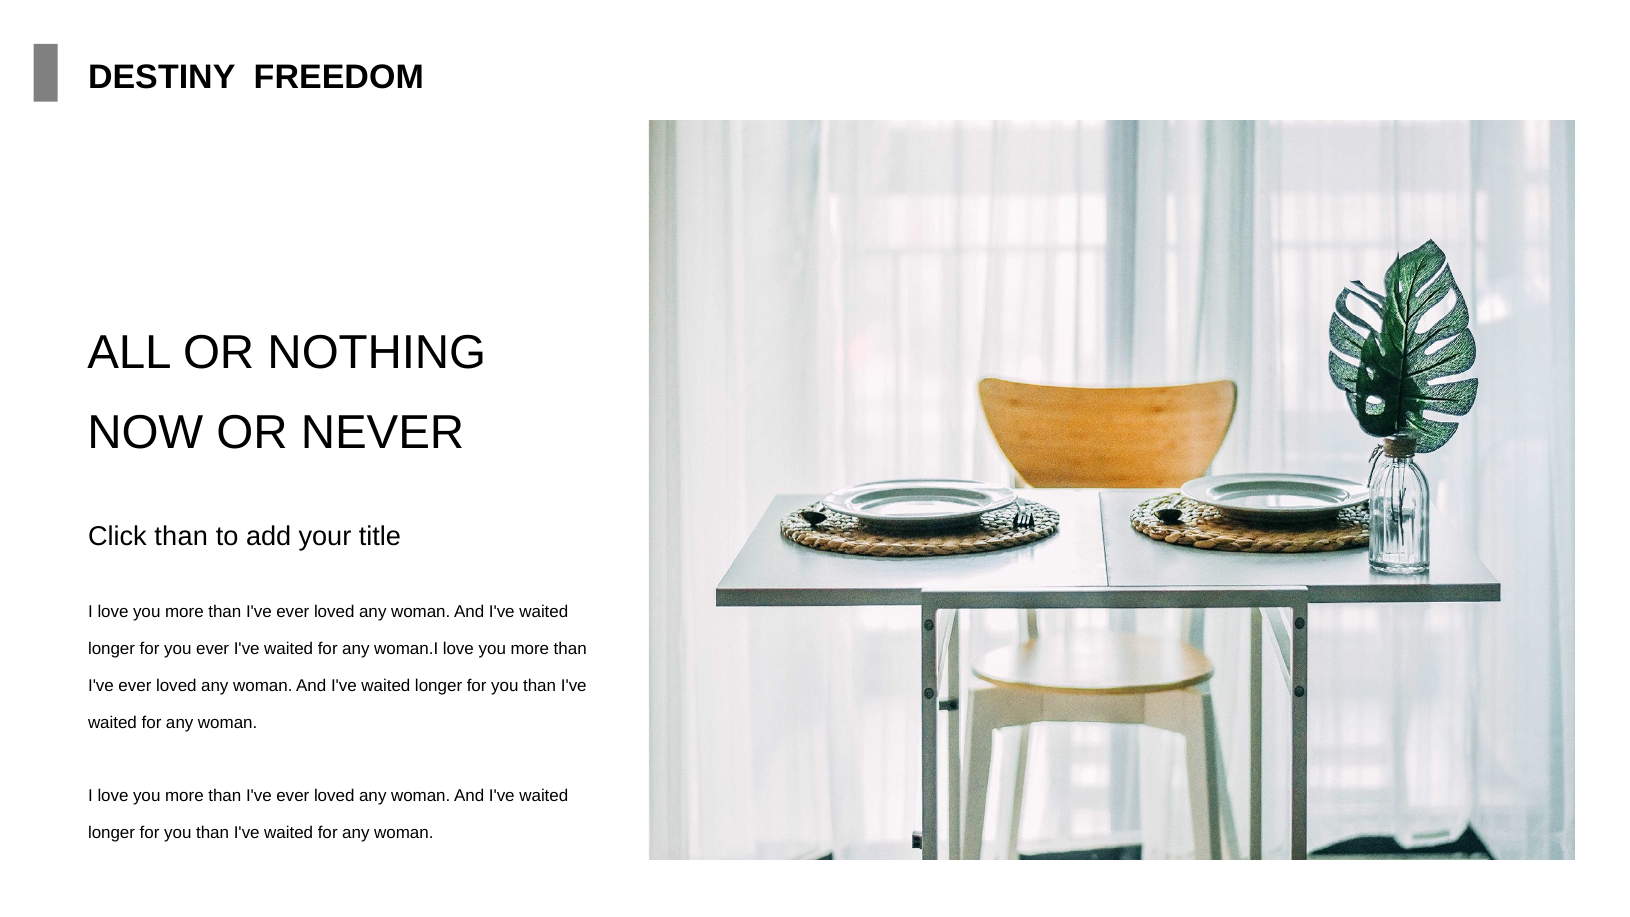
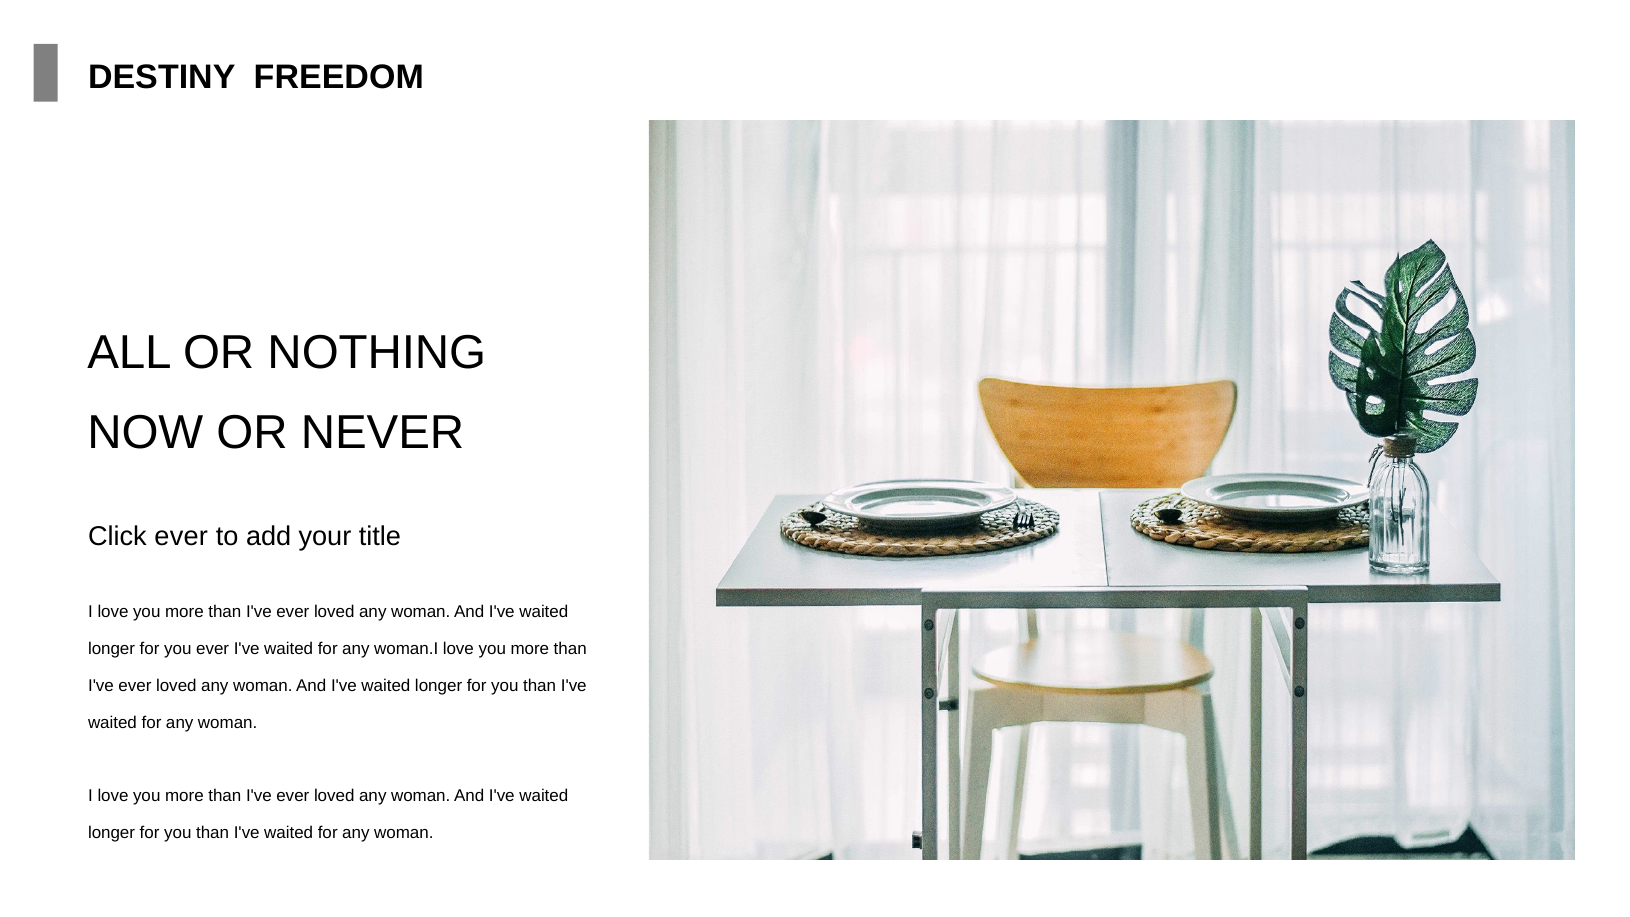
Click than: than -> ever
